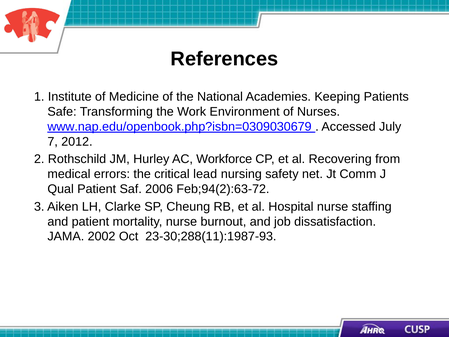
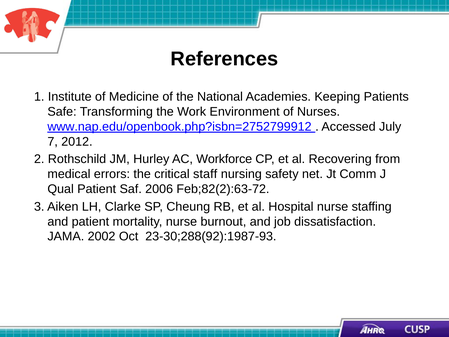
www.nap.edu/openbook.php?isbn=0309030679: www.nap.edu/openbook.php?isbn=0309030679 -> www.nap.edu/openbook.php?isbn=2752799912
lead: lead -> staff
Feb;94(2):63-72: Feb;94(2):63-72 -> Feb;82(2):63-72
23-30;288(11):1987-93: 23-30;288(11):1987-93 -> 23-30;288(92):1987-93
